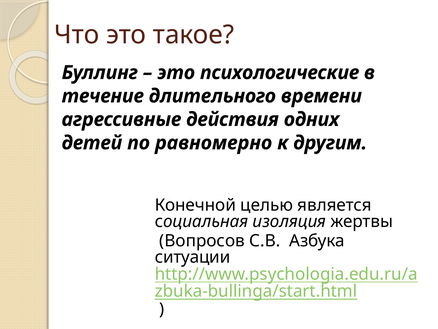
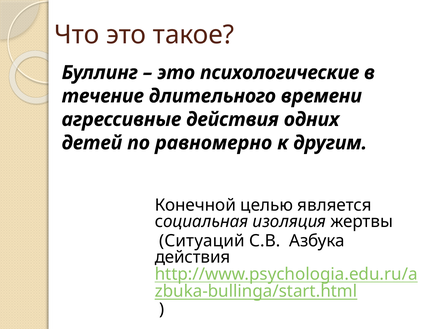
Вопросов: Вопросов -> Ситуаций
ситуации at (193, 257): ситуации -> действия
